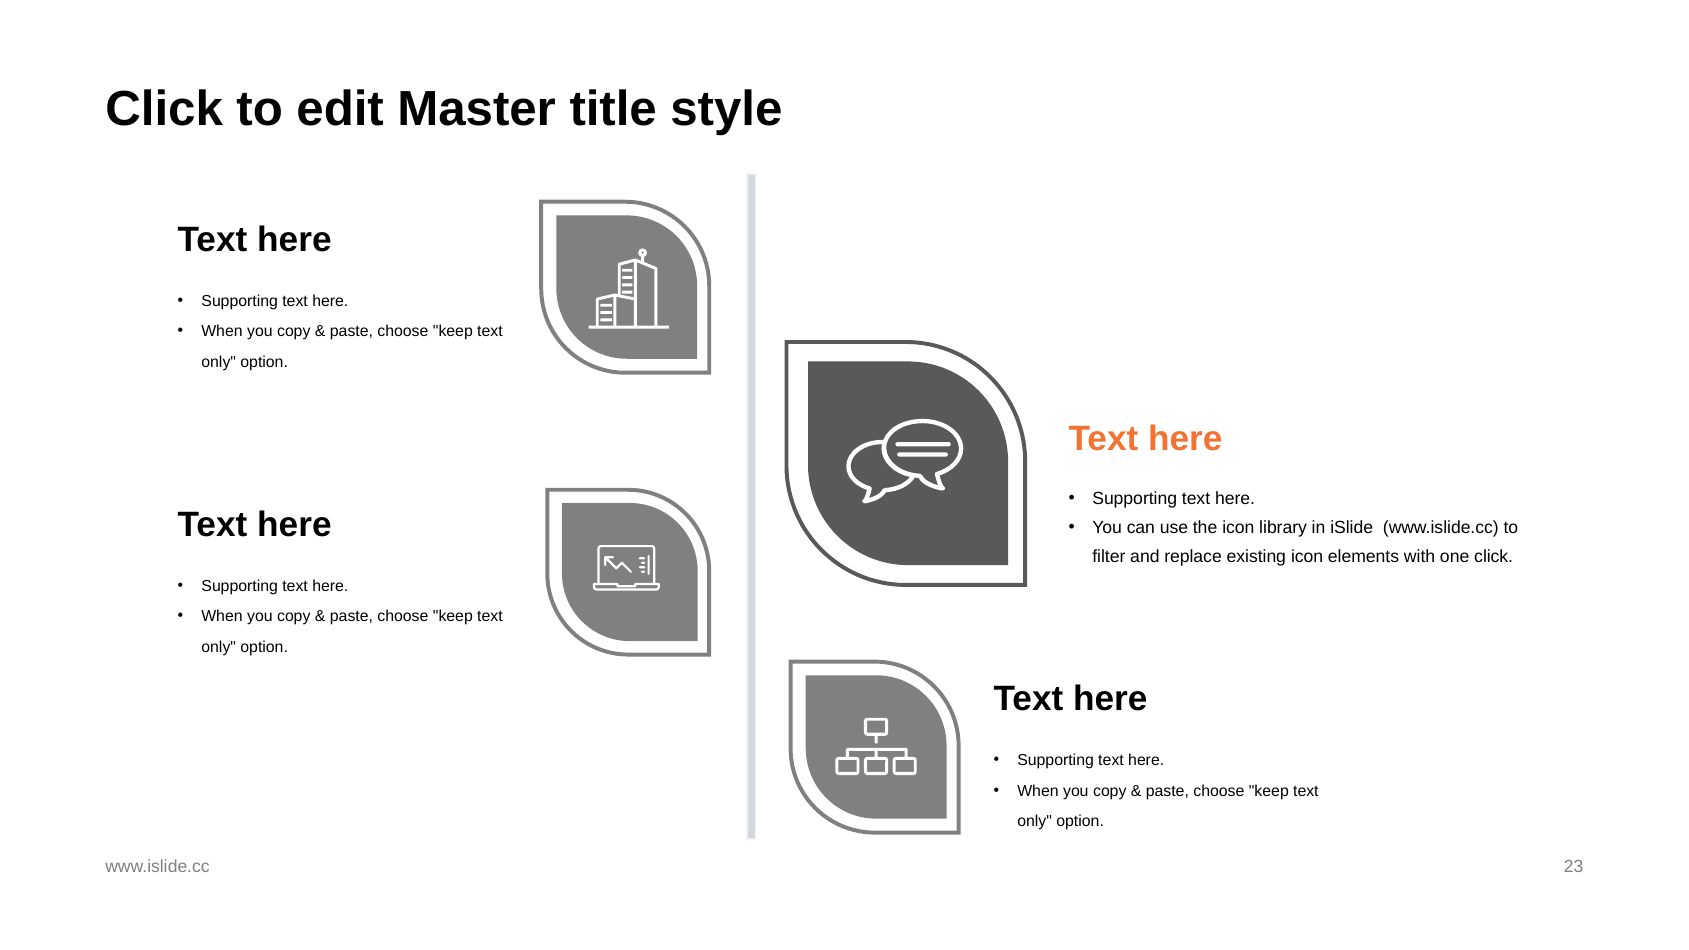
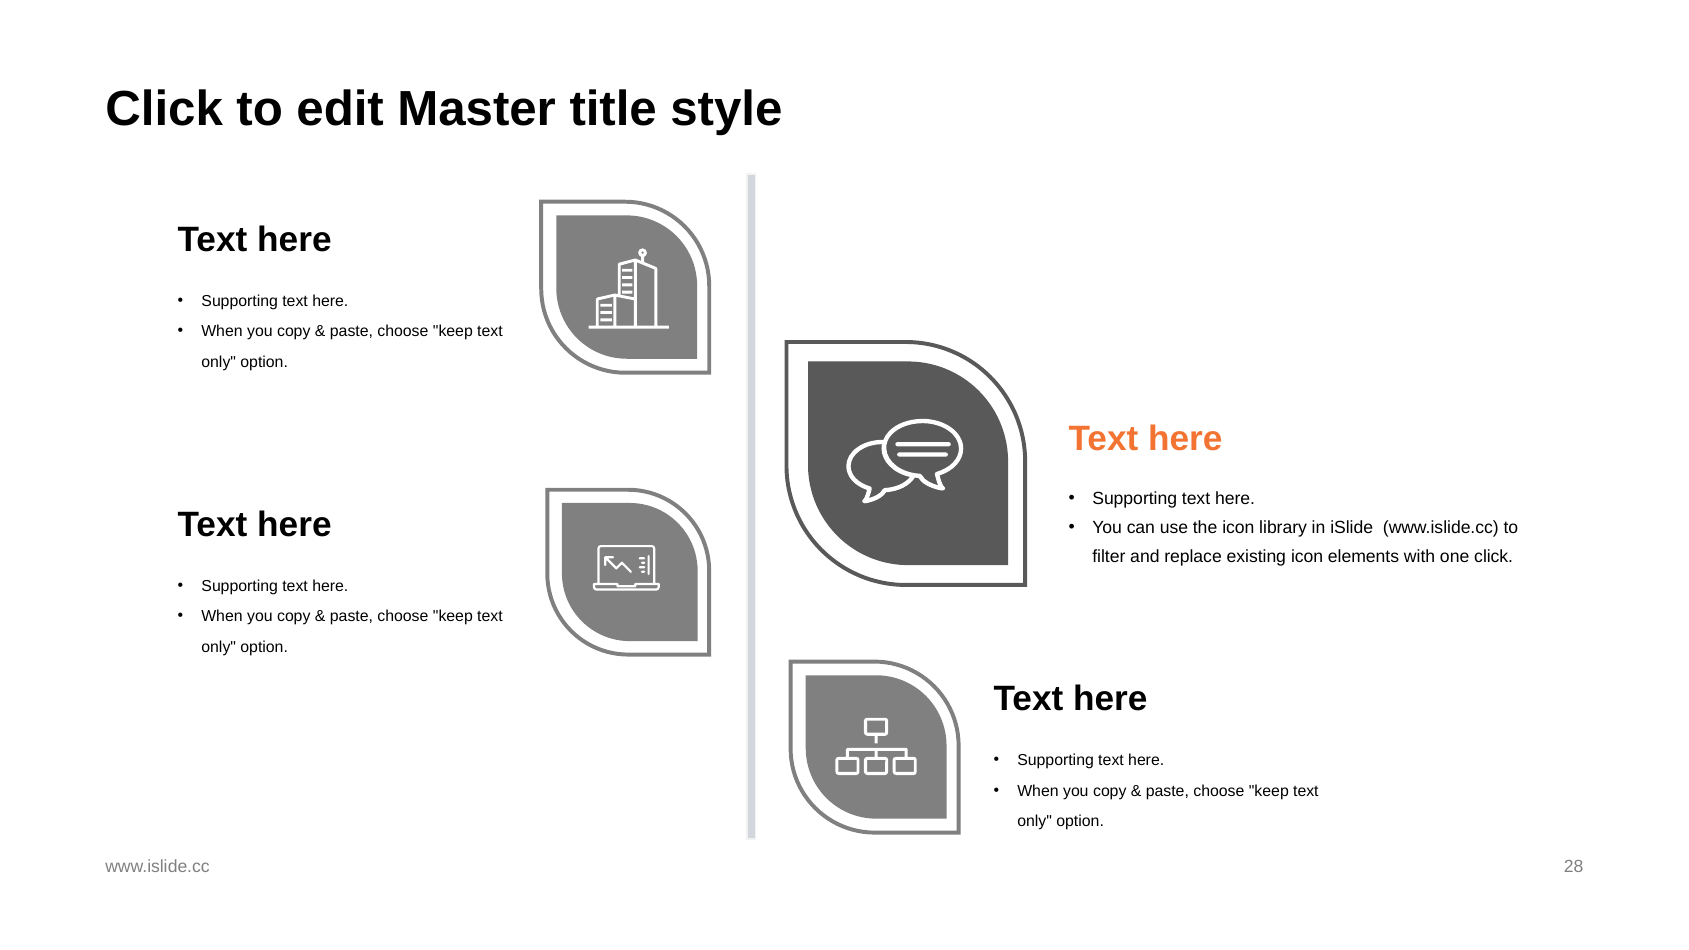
23: 23 -> 28
